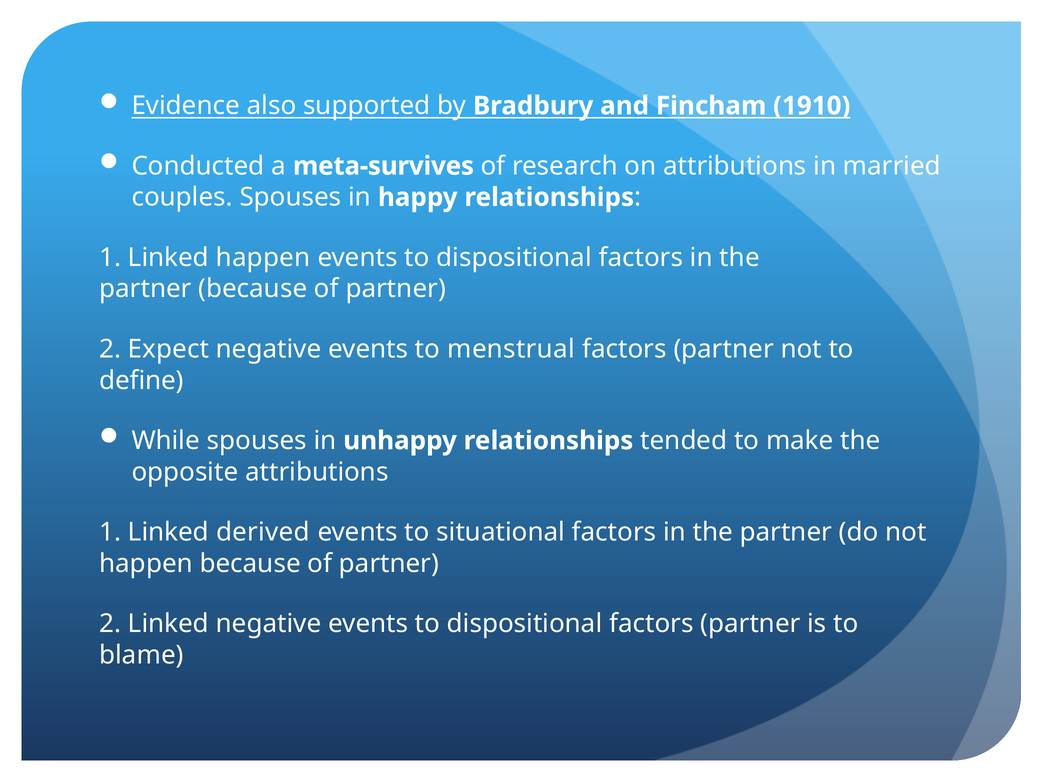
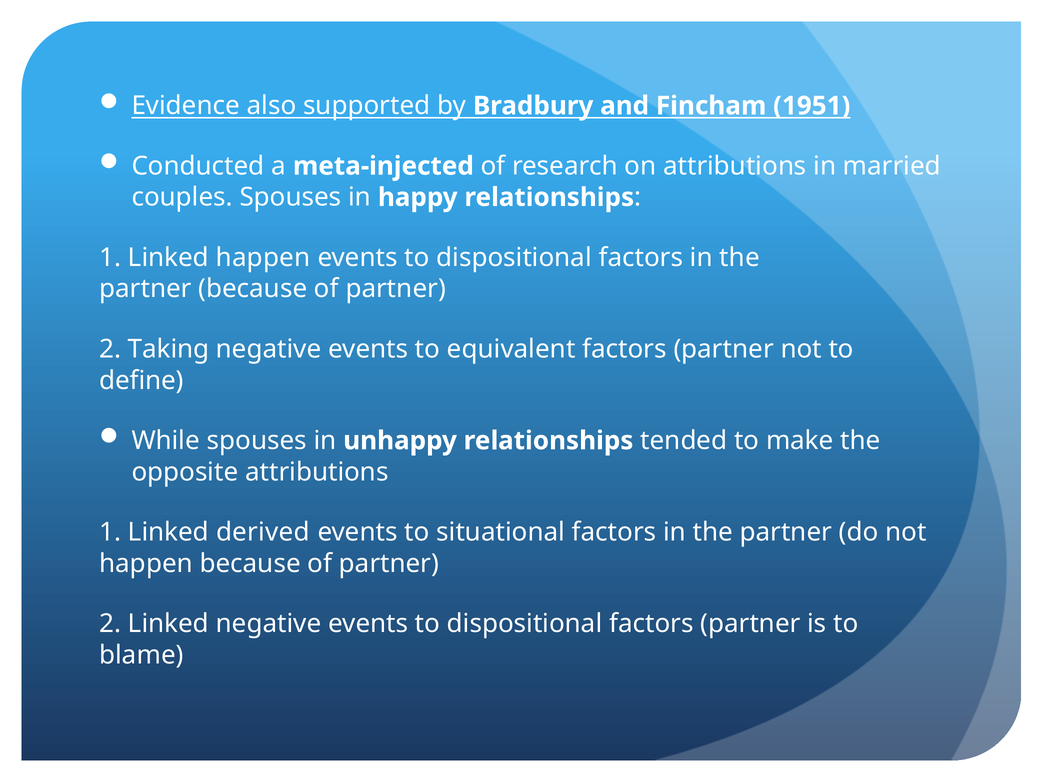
1910: 1910 -> 1951
meta-survives: meta-survives -> meta-injected
Expect: Expect -> Taking
menstrual: menstrual -> equivalent
